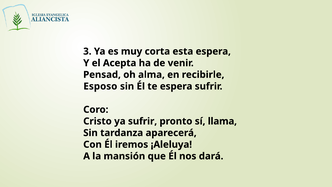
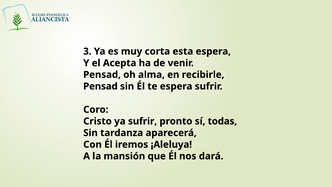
Esposo at (100, 86): Esposo -> Pensad
llama: llama -> todas
